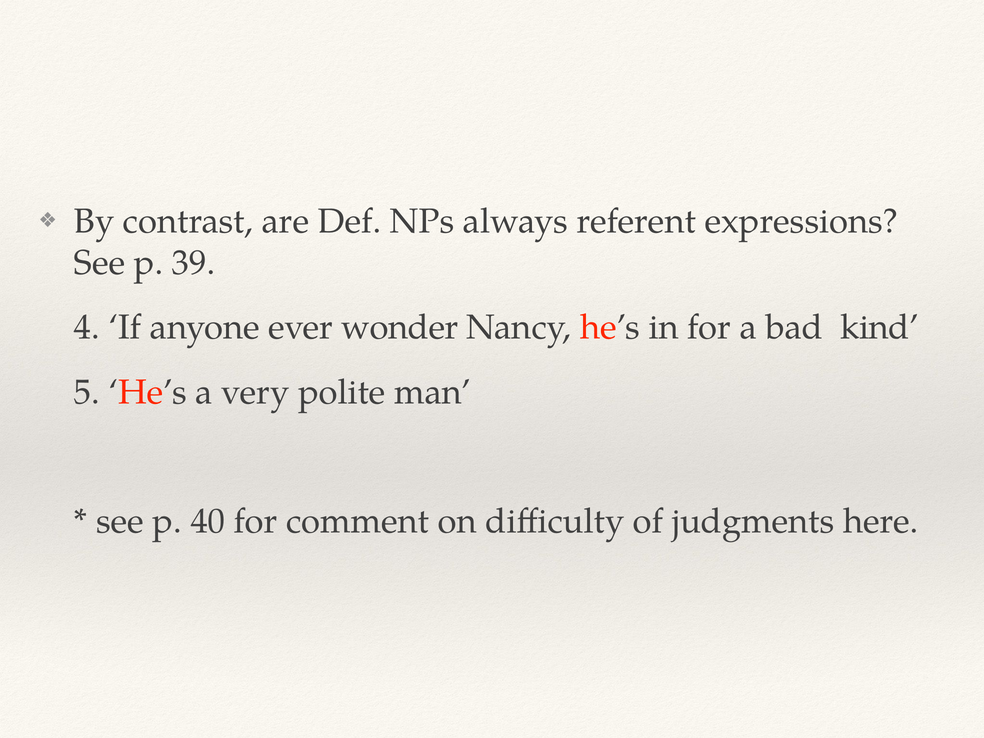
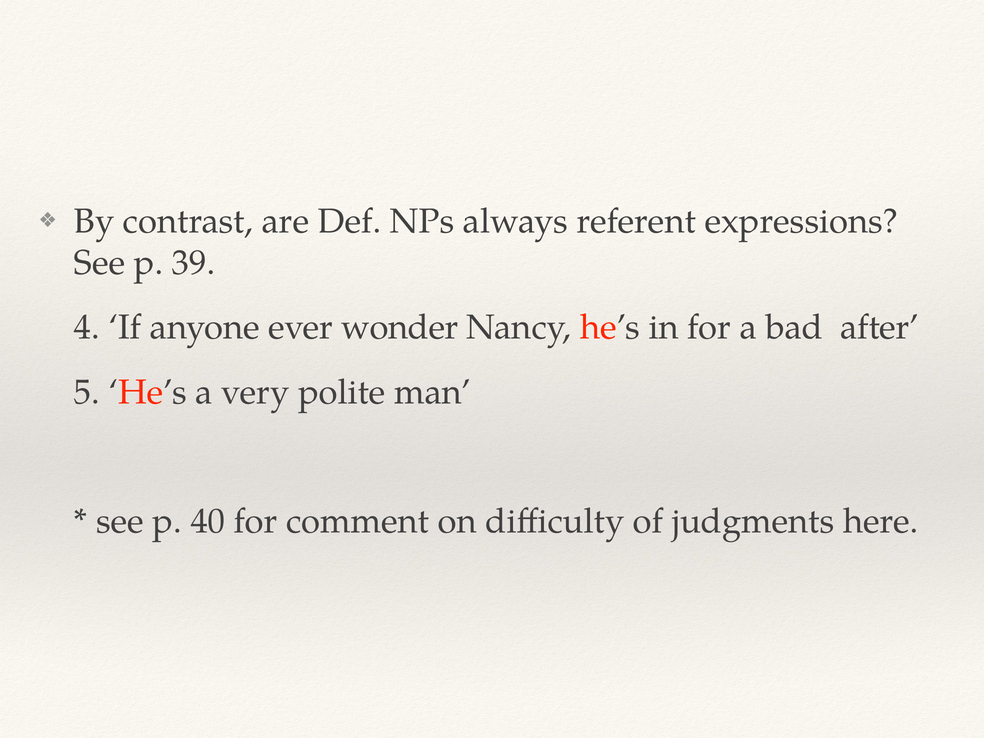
kind: kind -> after
